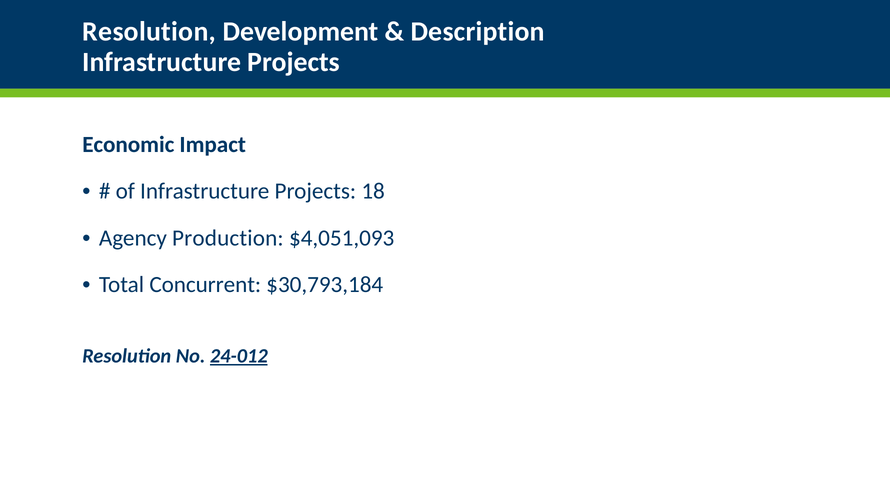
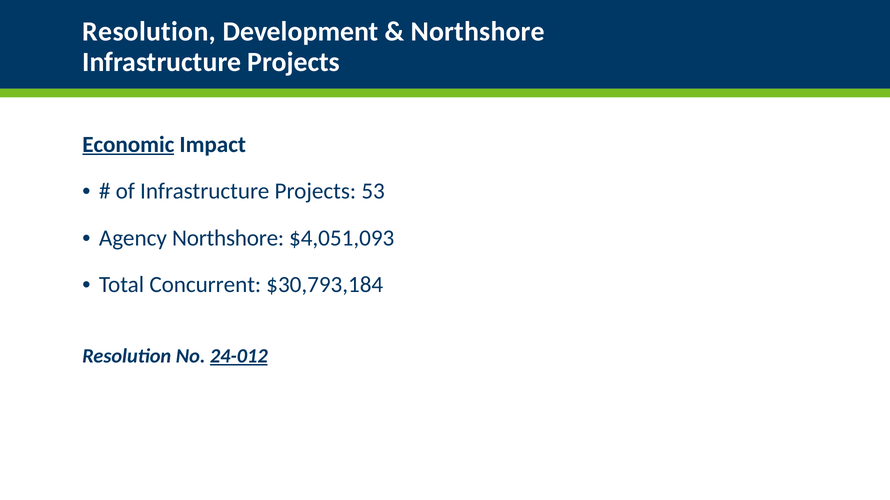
Description at (478, 32): Description -> Northshore
Economic underline: none -> present
18: 18 -> 53
Agency Production: Production -> Northshore
